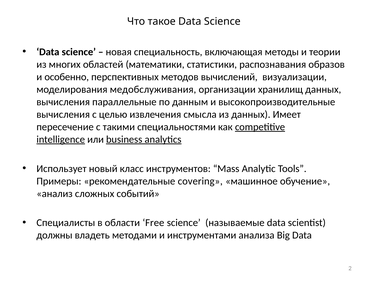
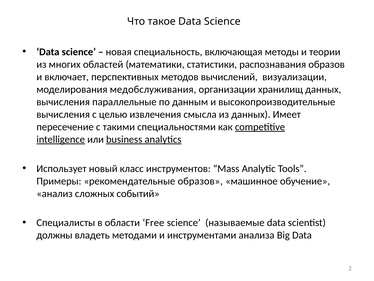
особенно: особенно -> включает
рекомендательные covering: covering -> образов
